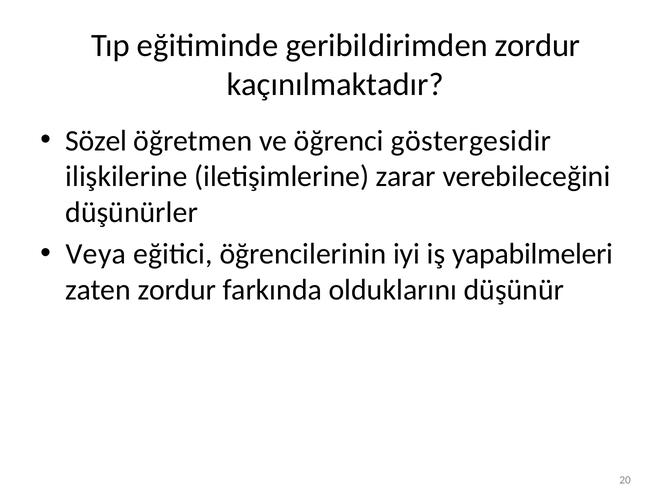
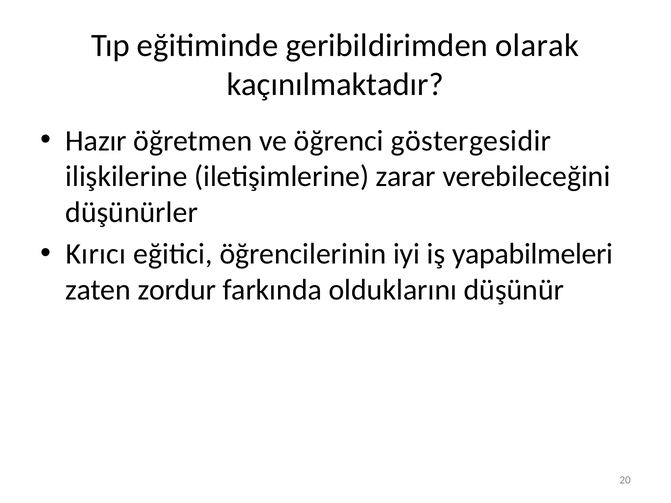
geribildirimden zordur: zordur -> olarak
Sözel: Sözel -> Hazır
Veya: Veya -> Kırıcı
